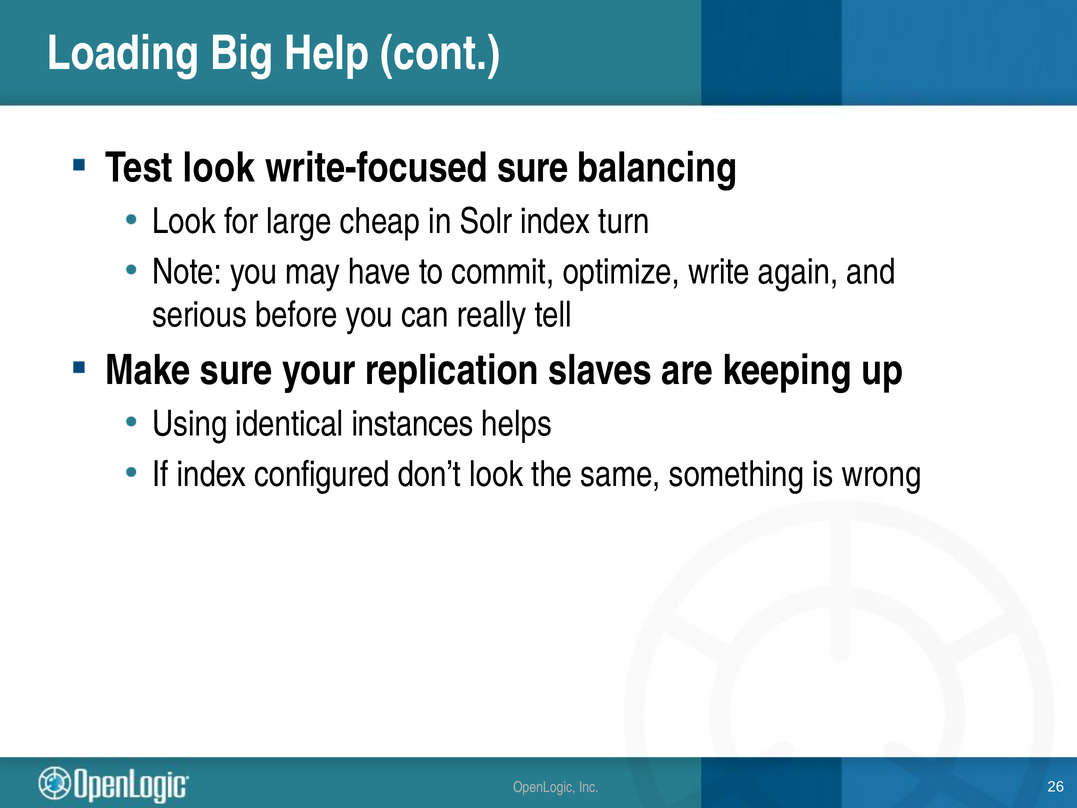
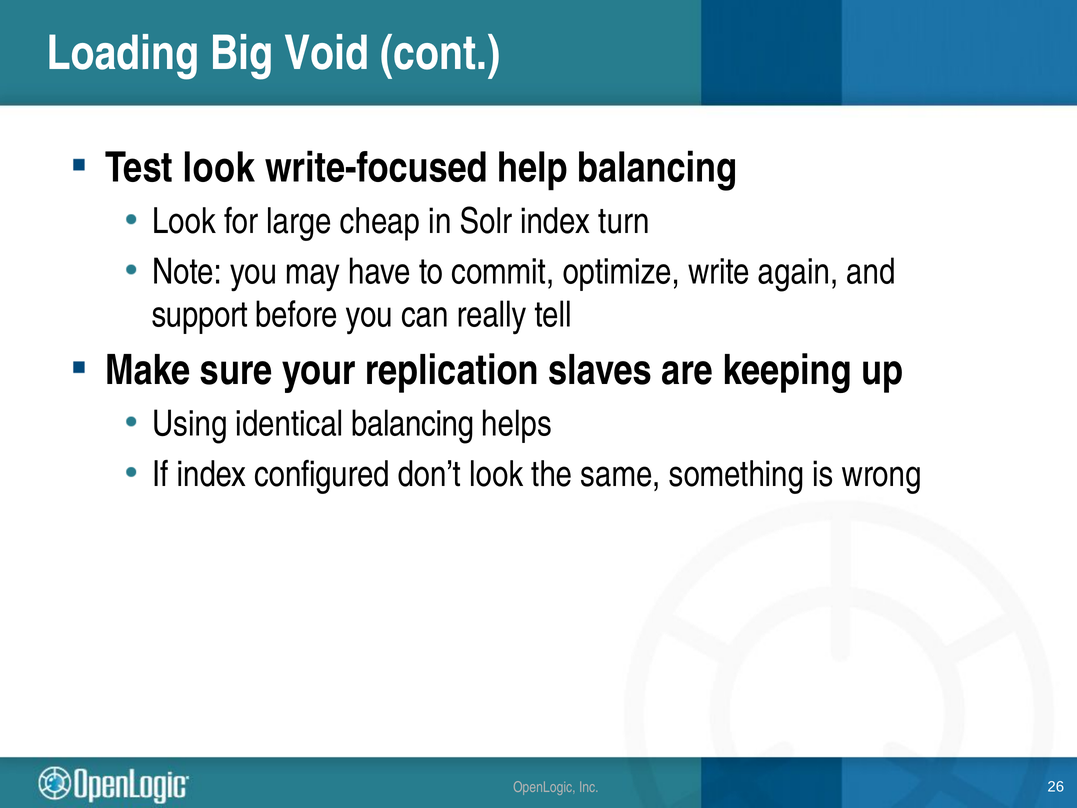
Help: Help -> Void
write-focused sure: sure -> help
serious: serious -> support
identical instances: instances -> balancing
